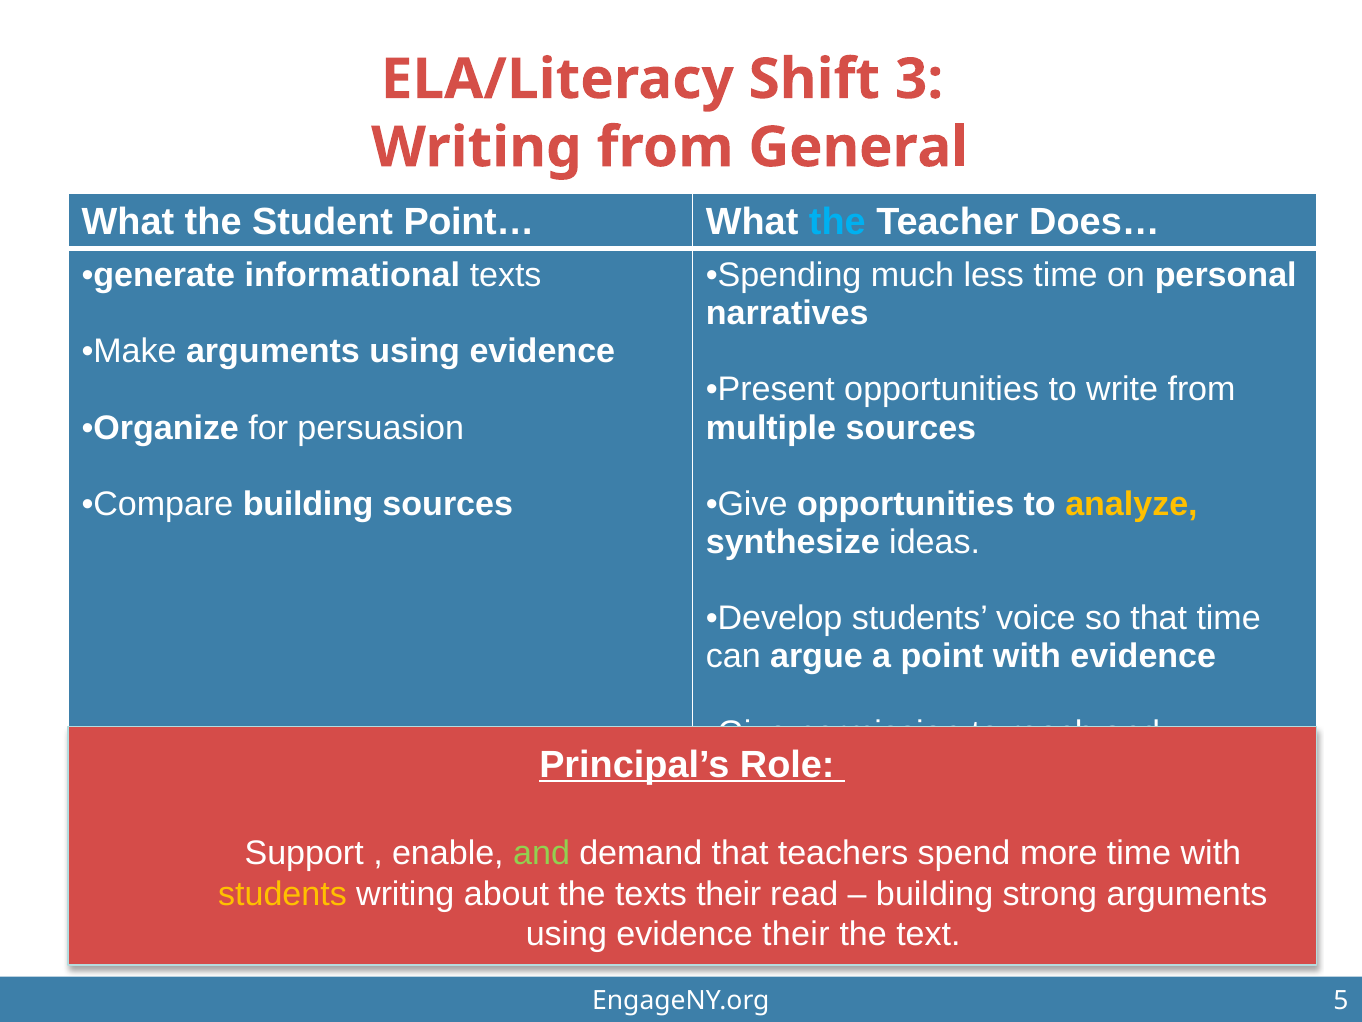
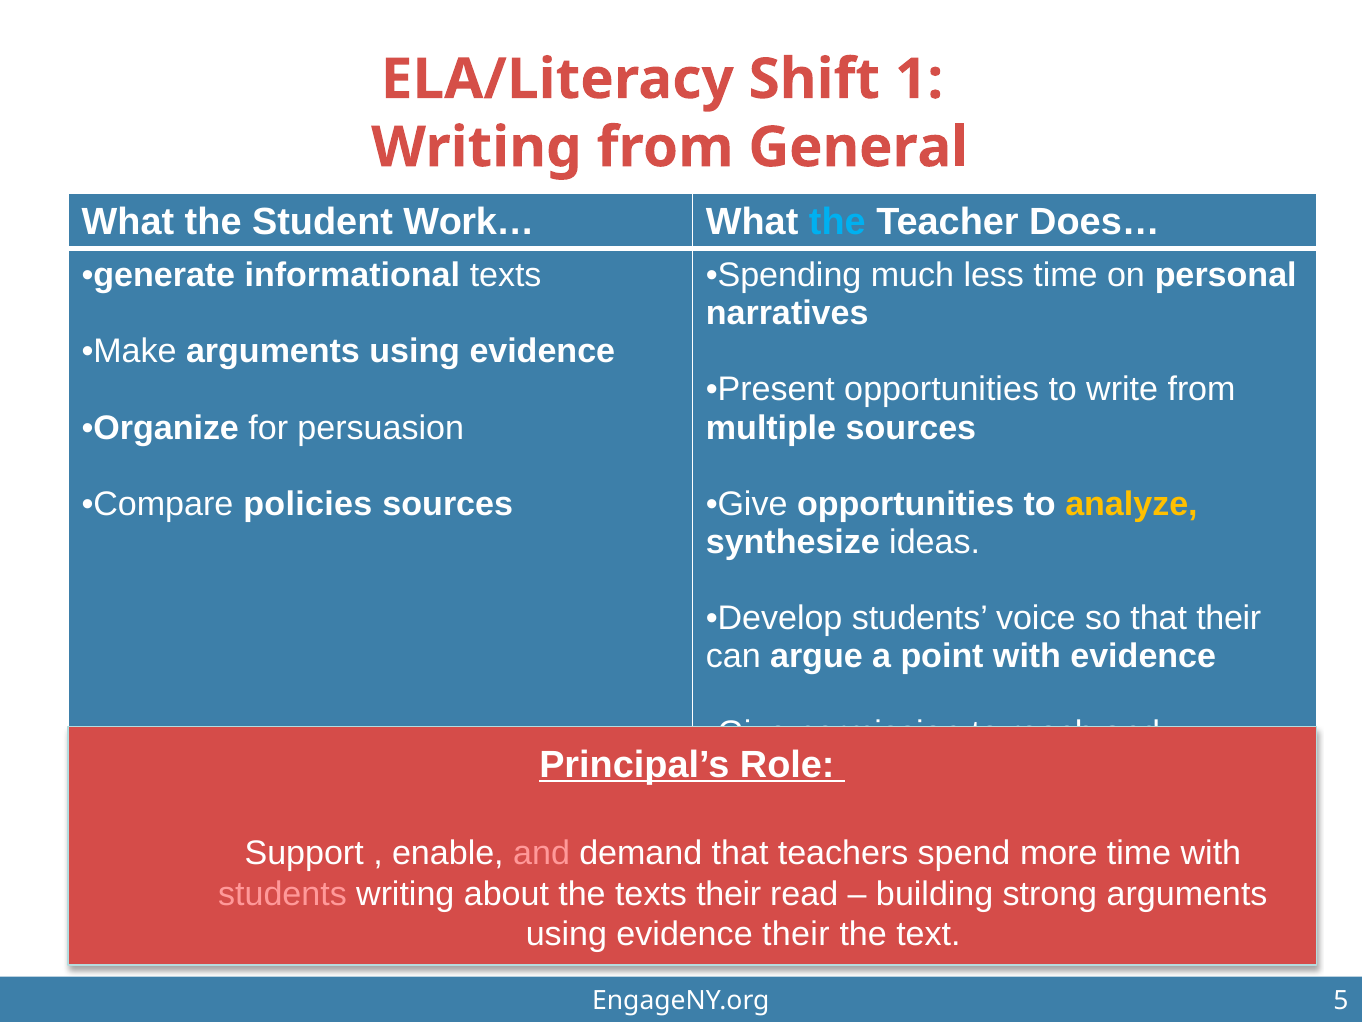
3: 3 -> 1
Point…: Point… -> Work…
Compare building: building -> policies
that time: time -> their
and at (542, 853) colour: light green -> pink
students at (282, 893) colour: yellow -> pink
